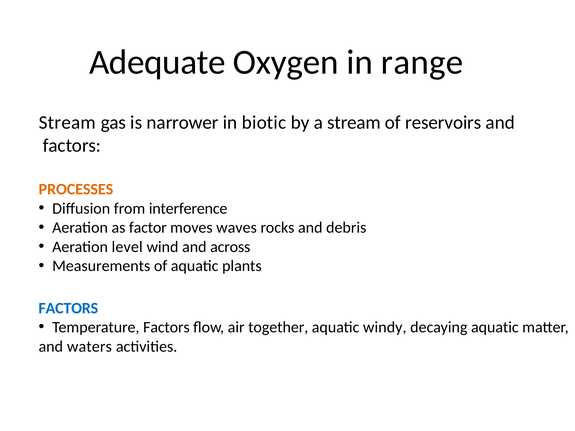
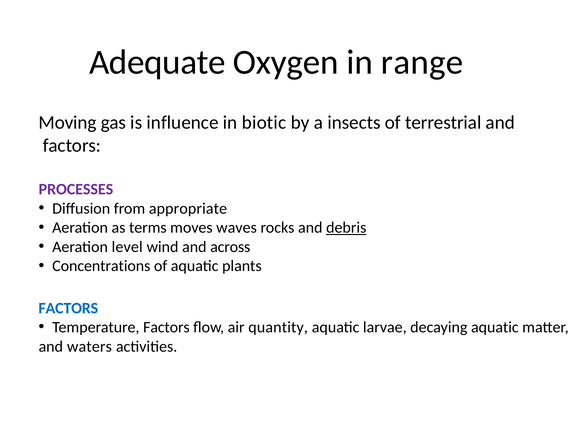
Stream at (67, 123): Stream -> Moving
narrower: narrower -> influence
a stream: stream -> insects
reservoirs: reservoirs -> terrestrial
PROCESSES colour: orange -> purple
interference: interference -> appropriate
factor: factor -> terms
debris underline: none -> present
Measurements: Measurements -> Concentrations
together: together -> quantity
windy: windy -> larvae
